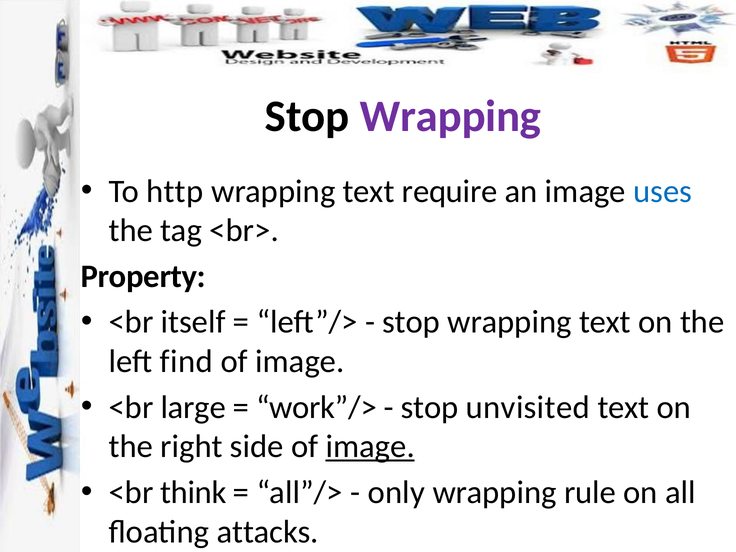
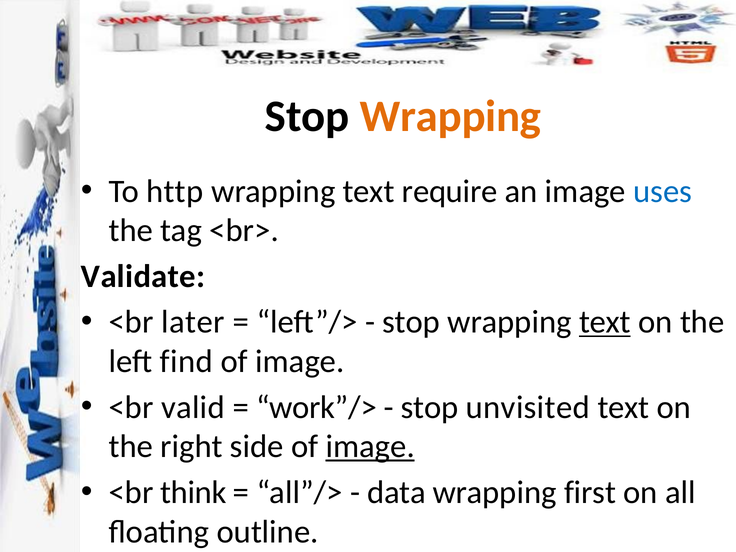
Wrapping at (450, 117) colour: purple -> orange
Property: Property -> Validate
itself: itself -> later
text at (605, 322) underline: none -> present
large: large -> valid
only: only -> data
rule: rule -> first
attacks: attacks -> outline
